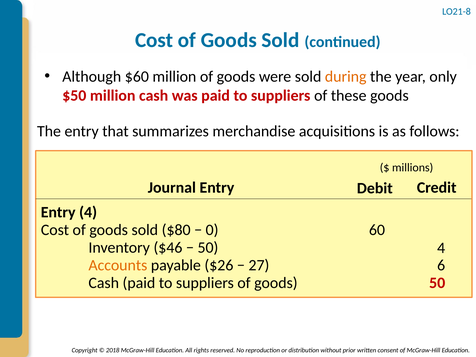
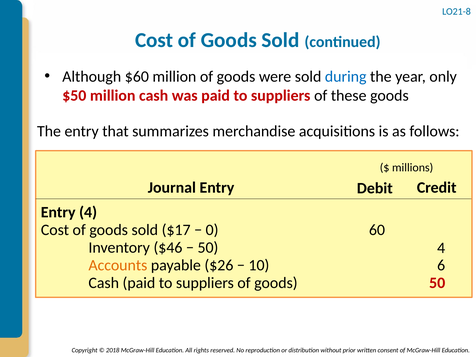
during colour: orange -> blue
$80: $80 -> $17
27: 27 -> 10
